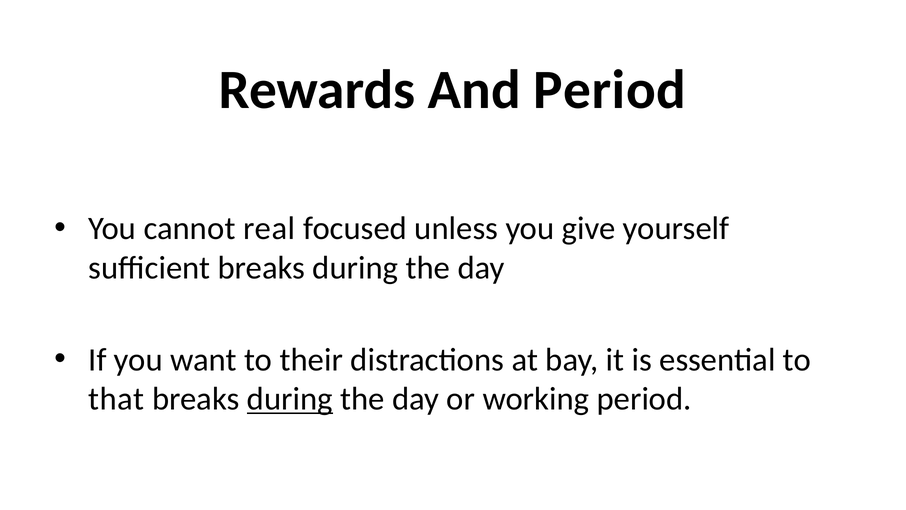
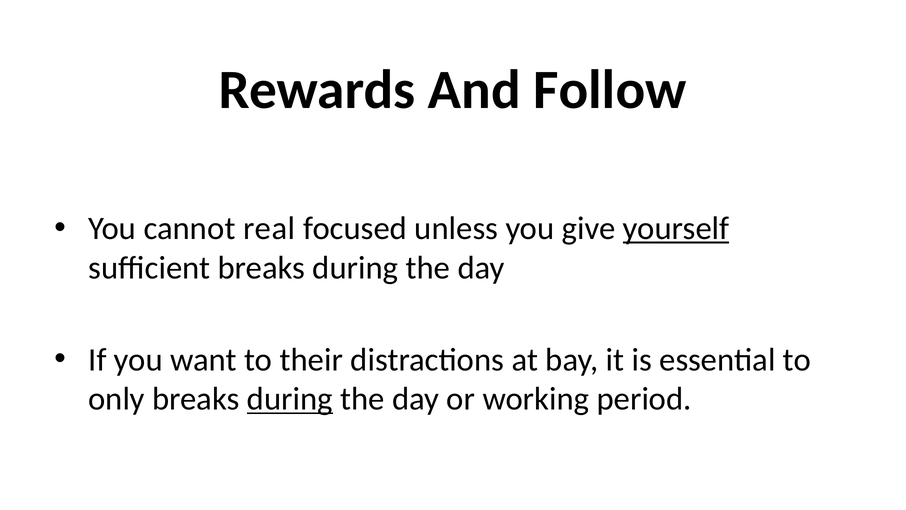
And Period: Period -> Follow
yourself underline: none -> present
that: that -> only
